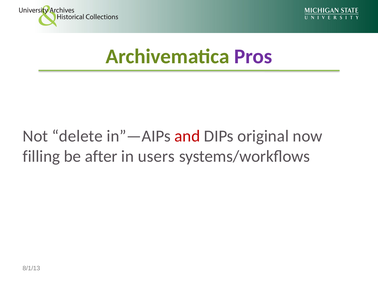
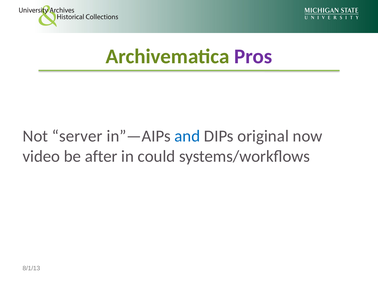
delete: delete -> server
and colour: red -> blue
filling: filling -> video
users: users -> could
